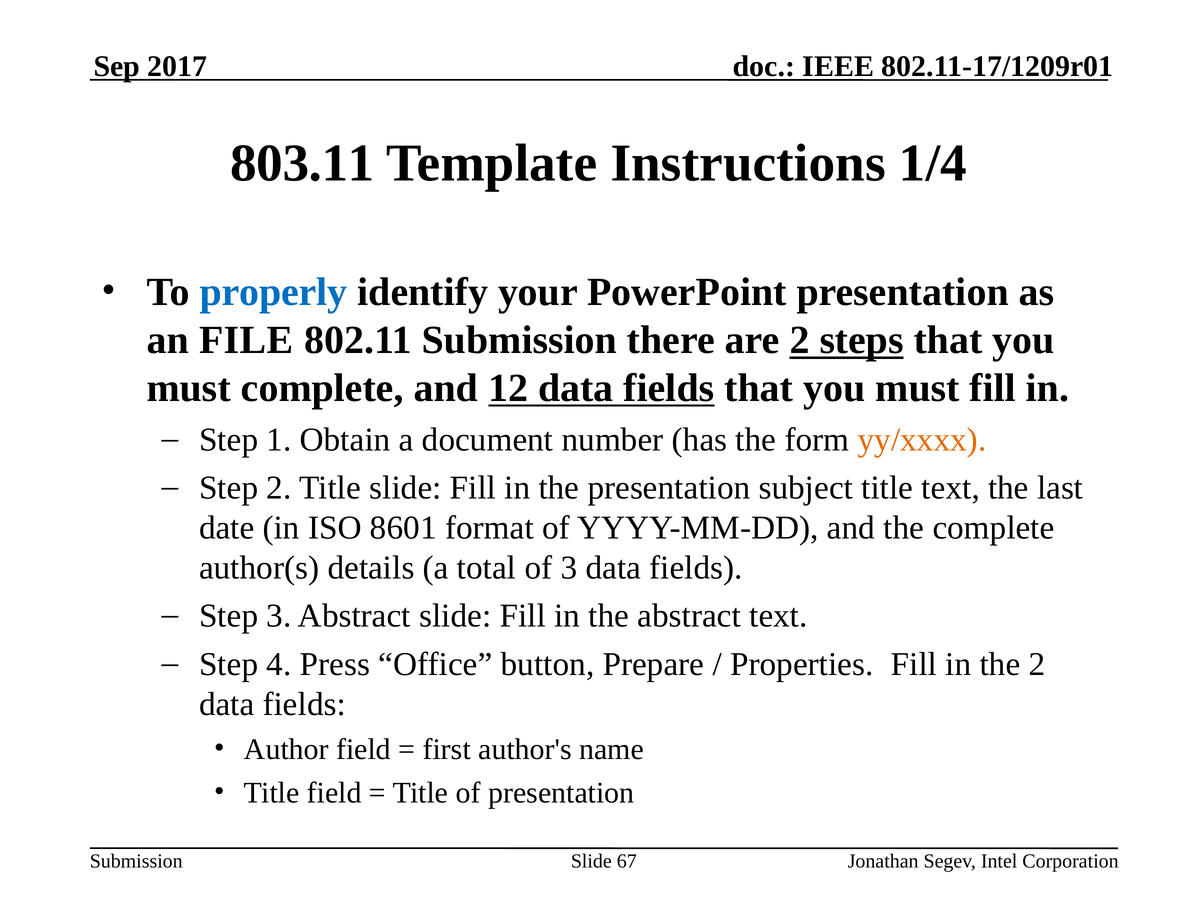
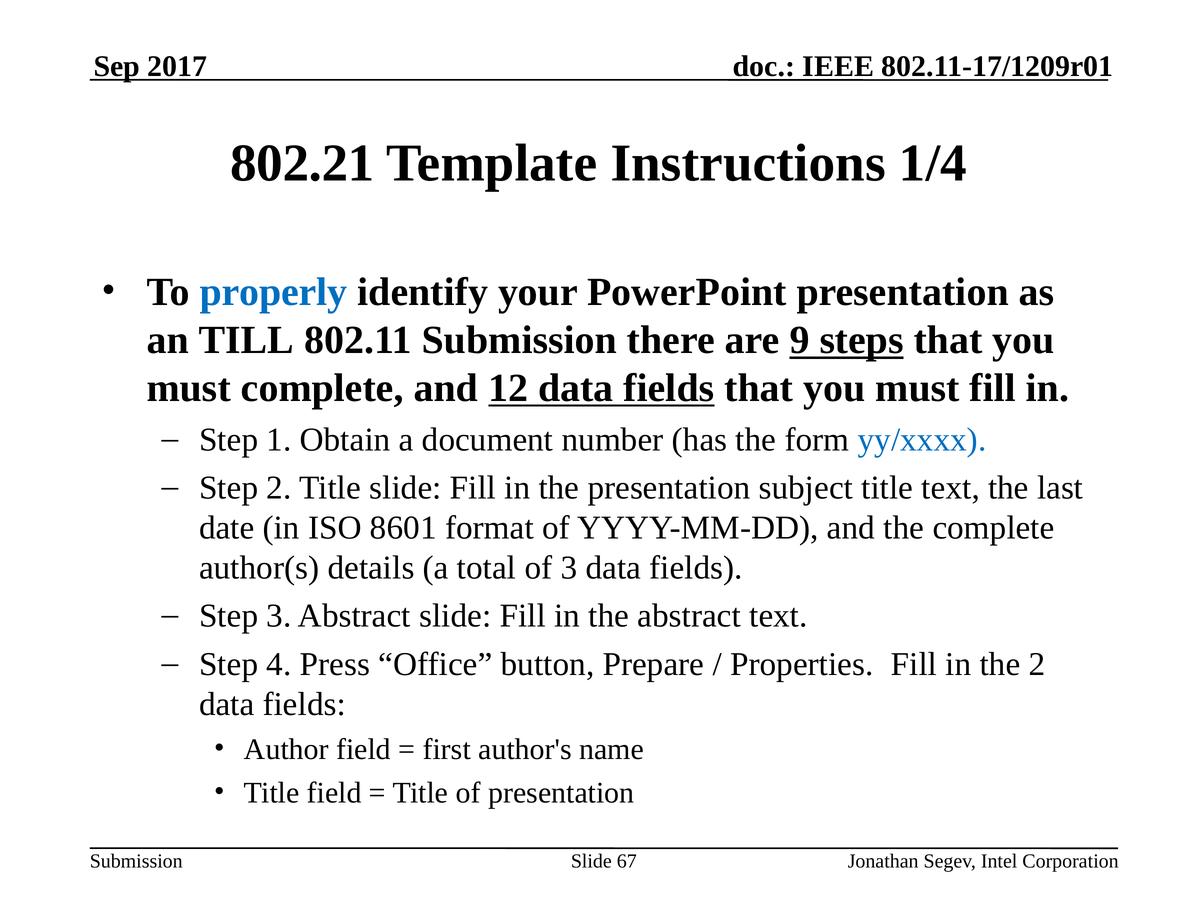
803.11: 803.11 -> 802.21
FILE: FILE -> TILL
are 2: 2 -> 9
yy/xxxx colour: orange -> blue
